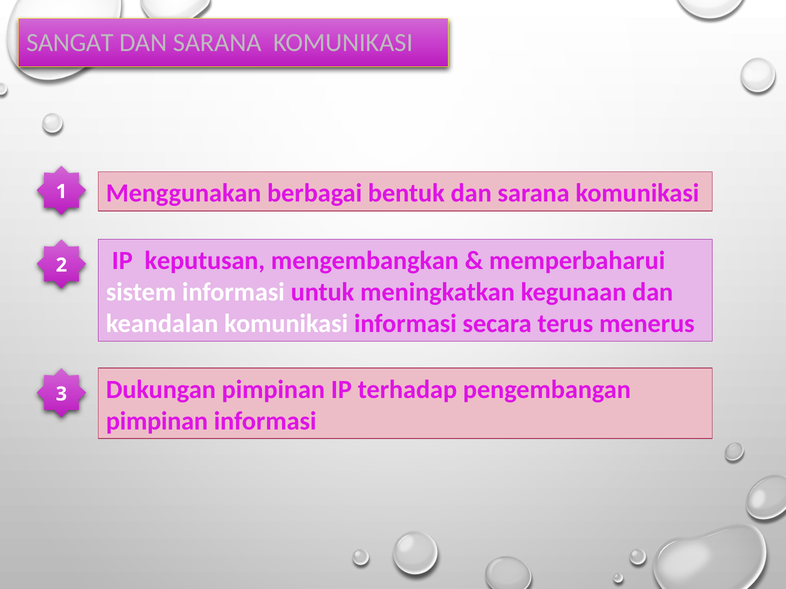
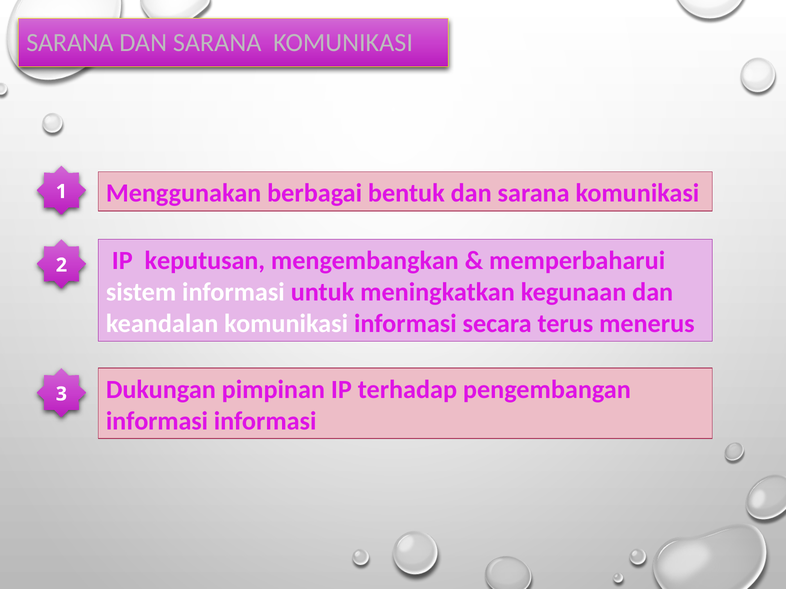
SANGAT at (70, 42): SANGAT -> SARANA
pimpinan at (157, 421): pimpinan -> informasi
